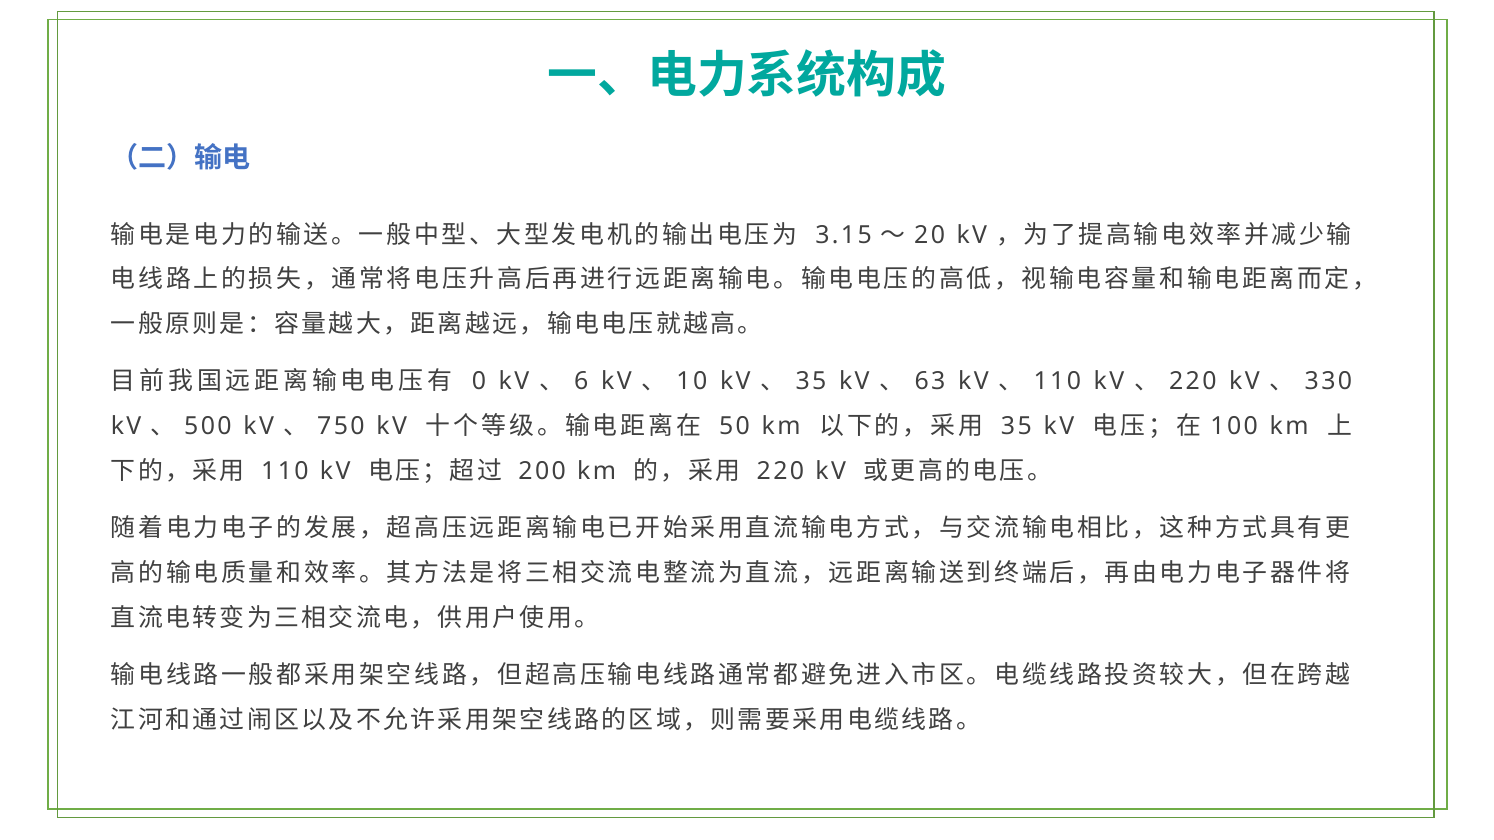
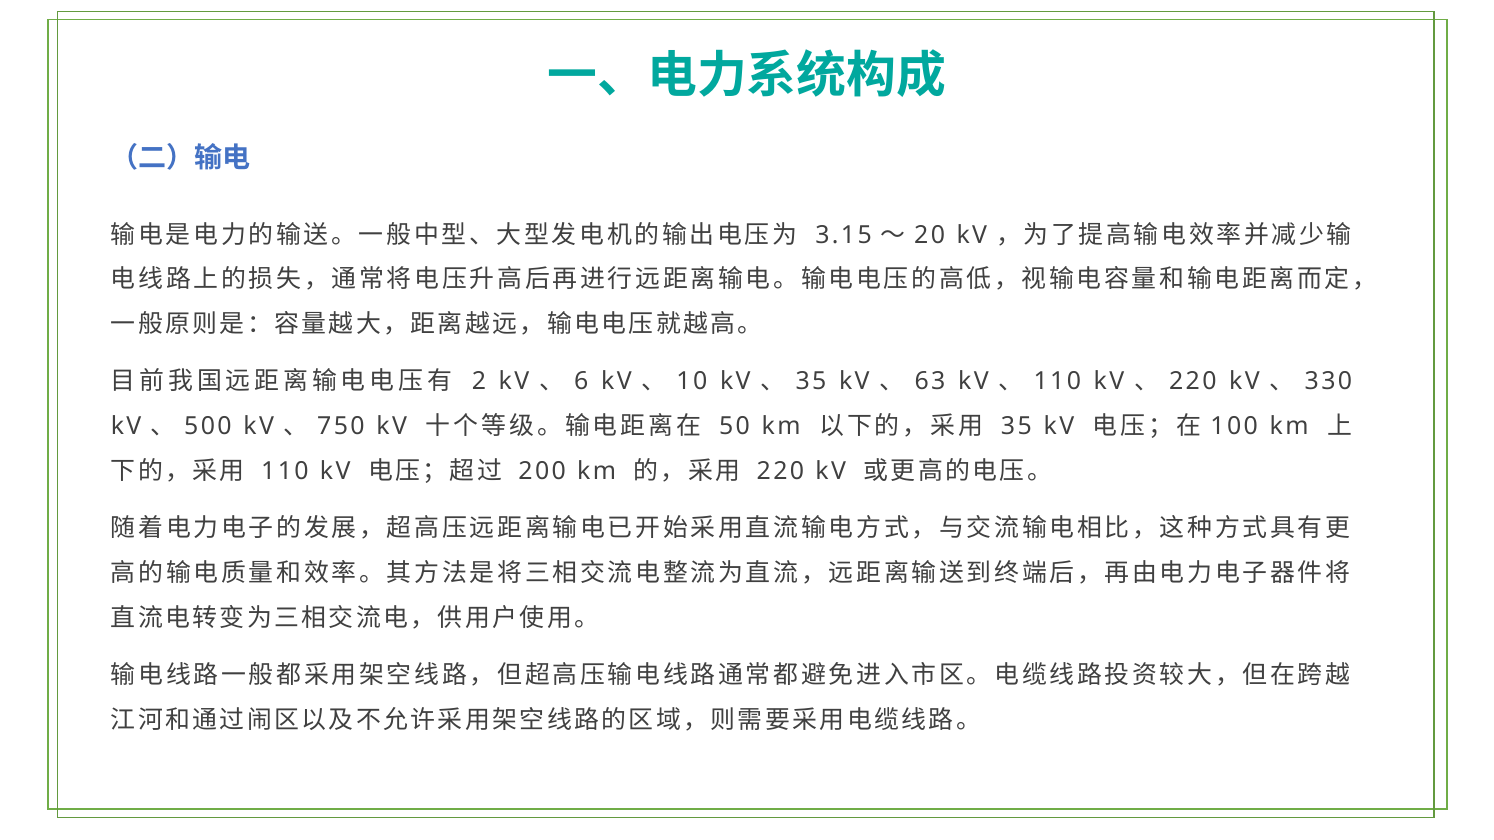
0: 0 -> 2
